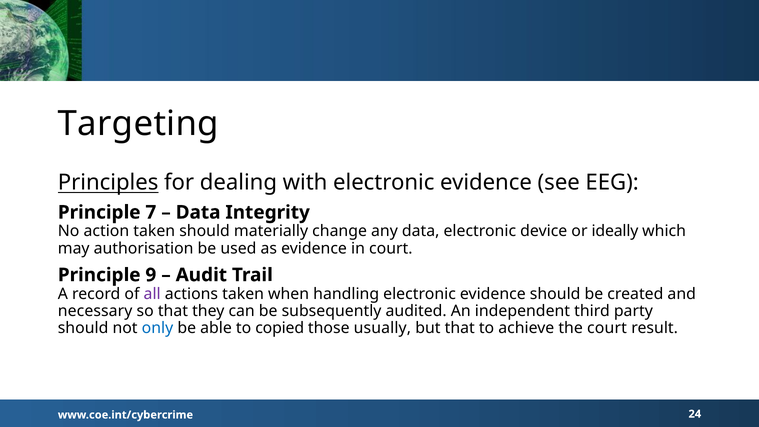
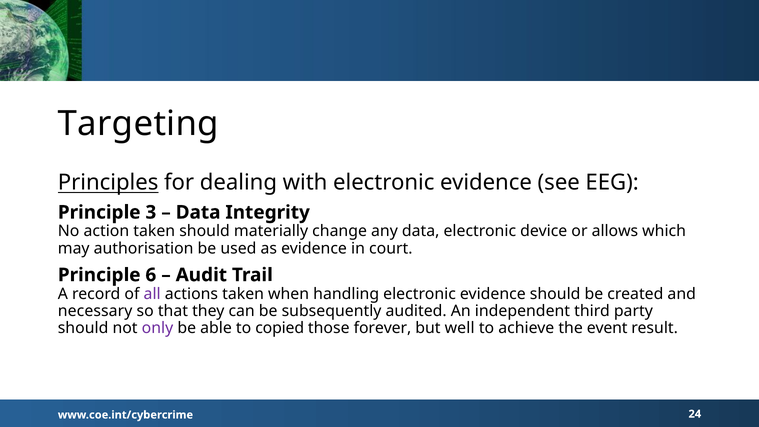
7: 7 -> 3
ideally: ideally -> allows
9: 9 -> 6
only colour: blue -> purple
usually: usually -> forever
but that: that -> well
the court: court -> event
